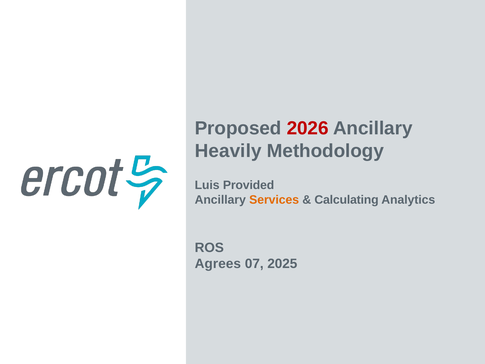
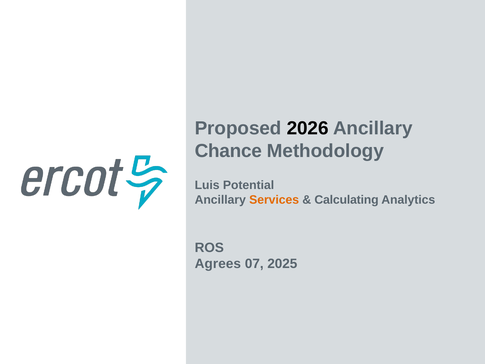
2026 colour: red -> black
Heavily: Heavily -> Chance
Provided: Provided -> Potential
